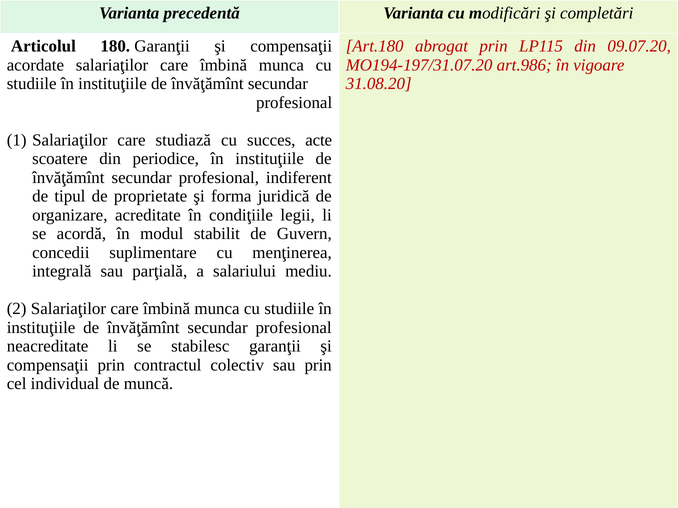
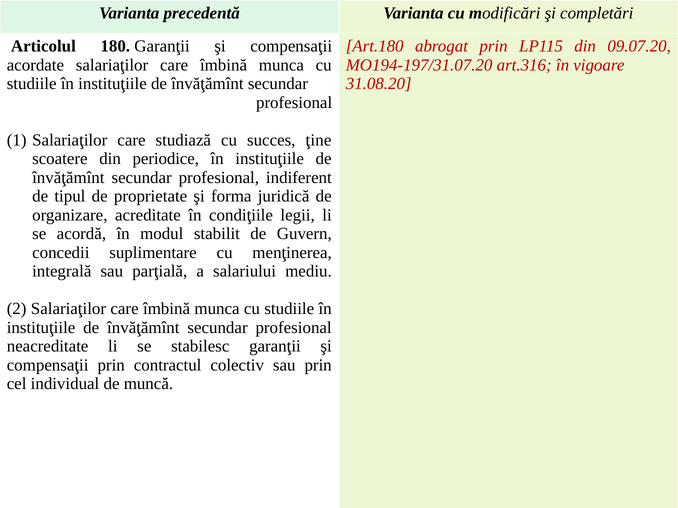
art.986: art.986 -> art.316
acte: acte -> ţine
